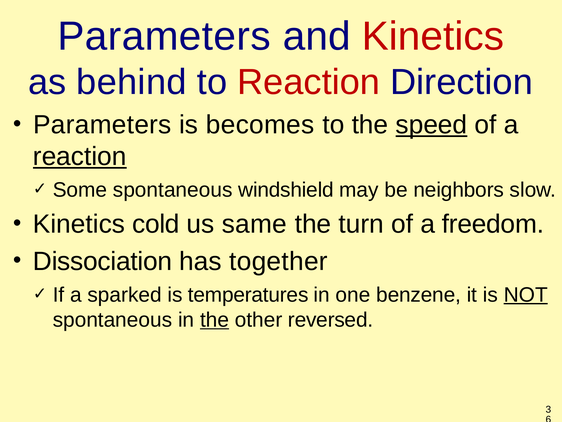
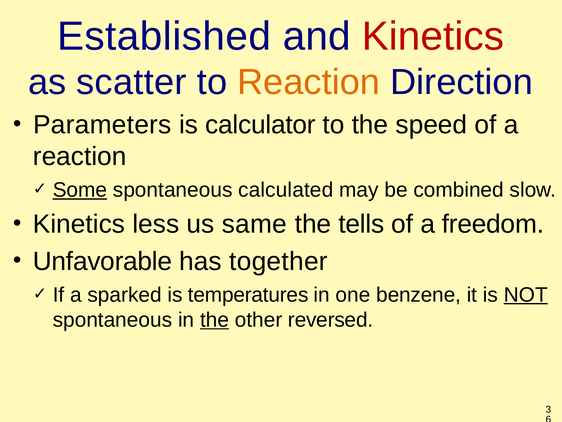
Parameters at (164, 36): Parameters -> Established
behind: behind -> scatter
Reaction at (309, 82) colour: red -> orange
becomes: becomes -> calculator
speed underline: present -> none
reaction at (80, 156) underline: present -> none
Some underline: none -> present
windshield: windshield -> calculated
neighbors: neighbors -> combined
cold: cold -> less
turn: turn -> tells
Dissociation: Dissociation -> Unfavorable
